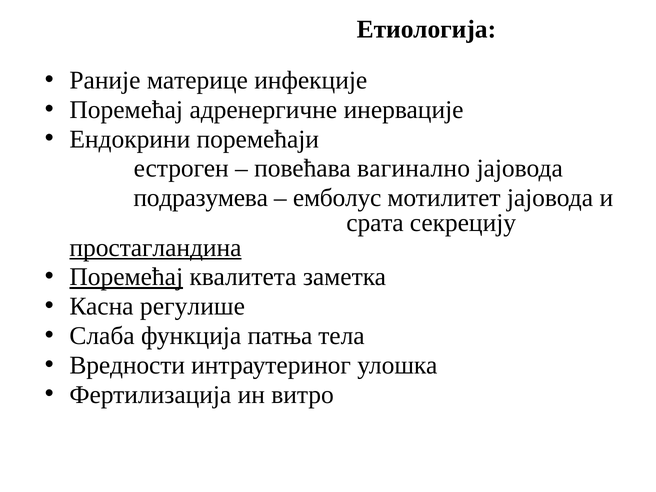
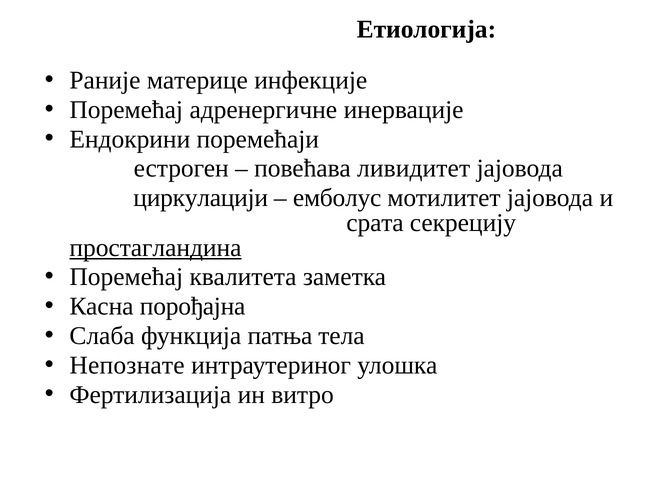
вагинално: вагинално -> ливидитет
подразумева: подразумева -> циркулацији
Поремећај at (126, 277) underline: present -> none
регулише: регулише -> порођајна
Вредности: Вредности -> Непознате
